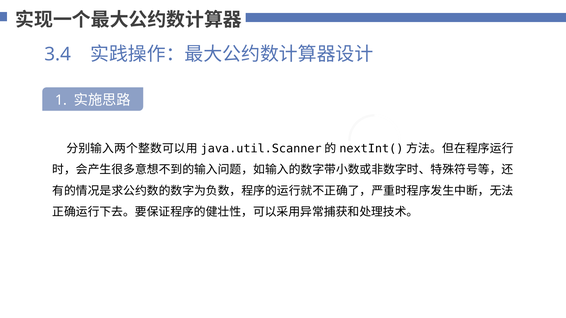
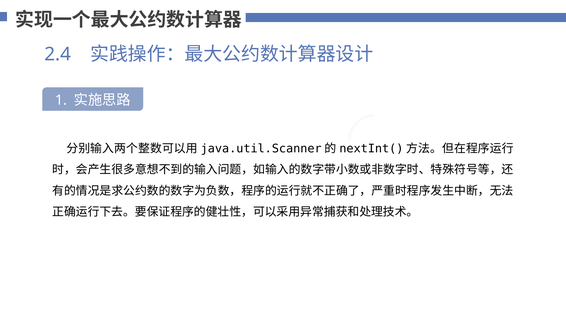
3.4: 3.4 -> 2.4
